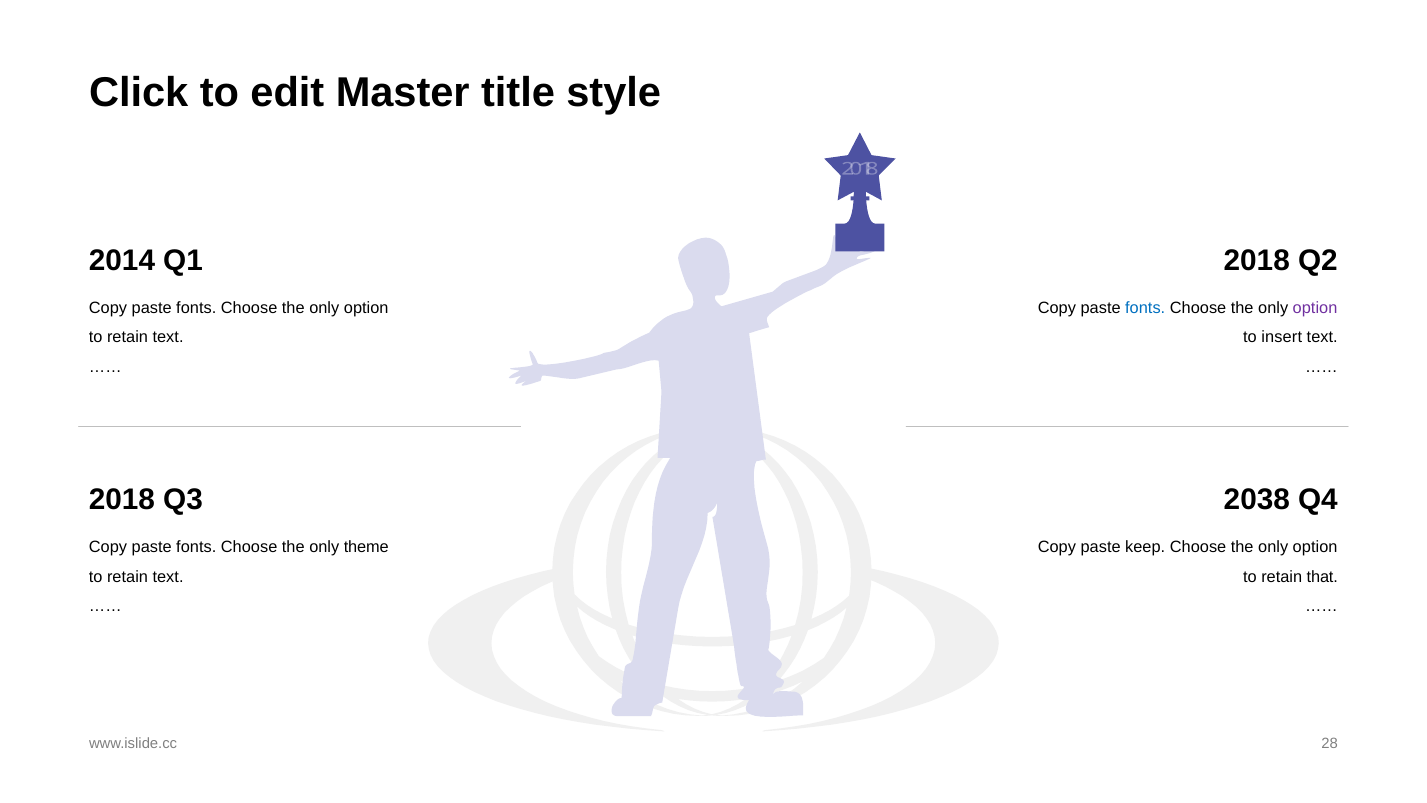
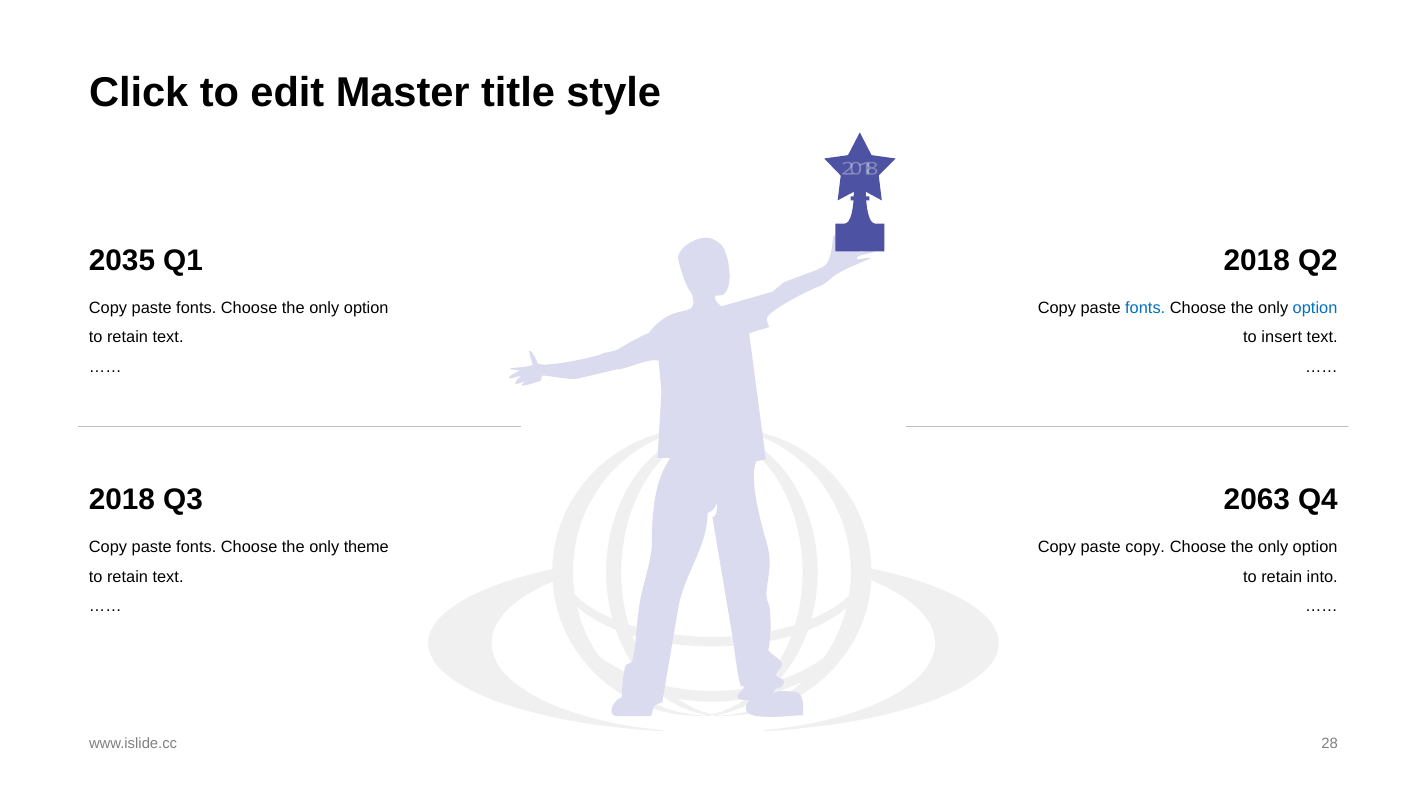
2014: 2014 -> 2035
option at (1315, 308) colour: purple -> blue
2038: 2038 -> 2063
paste keep: keep -> copy
that: that -> into
